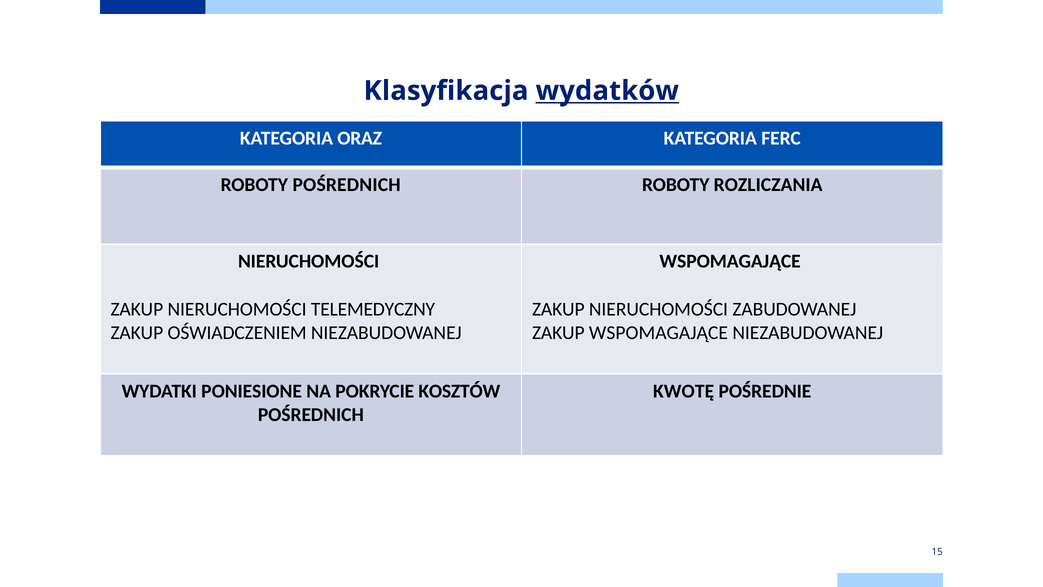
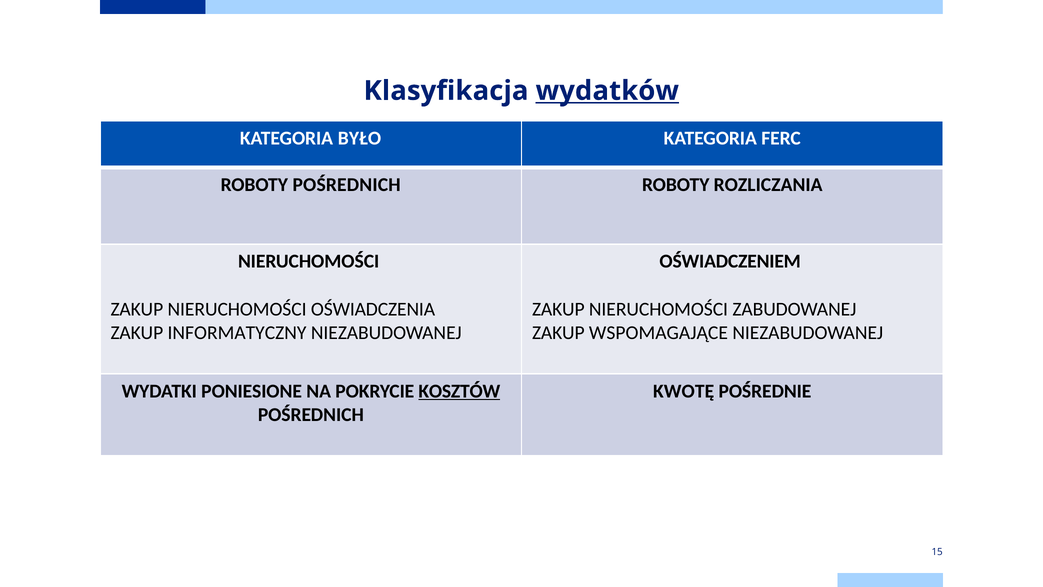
ORAZ: ORAZ -> BYŁO
WSPOMAGAJĄCE at (730, 261): WSPOMAGAJĄCE -> OŚWIADCZENIEM
TELEMEDYCZNY: TELEMEDYCZNY -> OŚWIADCZENIA
OŚWIADCZENIEM: OŚWIADCZENIEM -> INFORMATYCZNY
KOSZTÓW underline: none -> present
